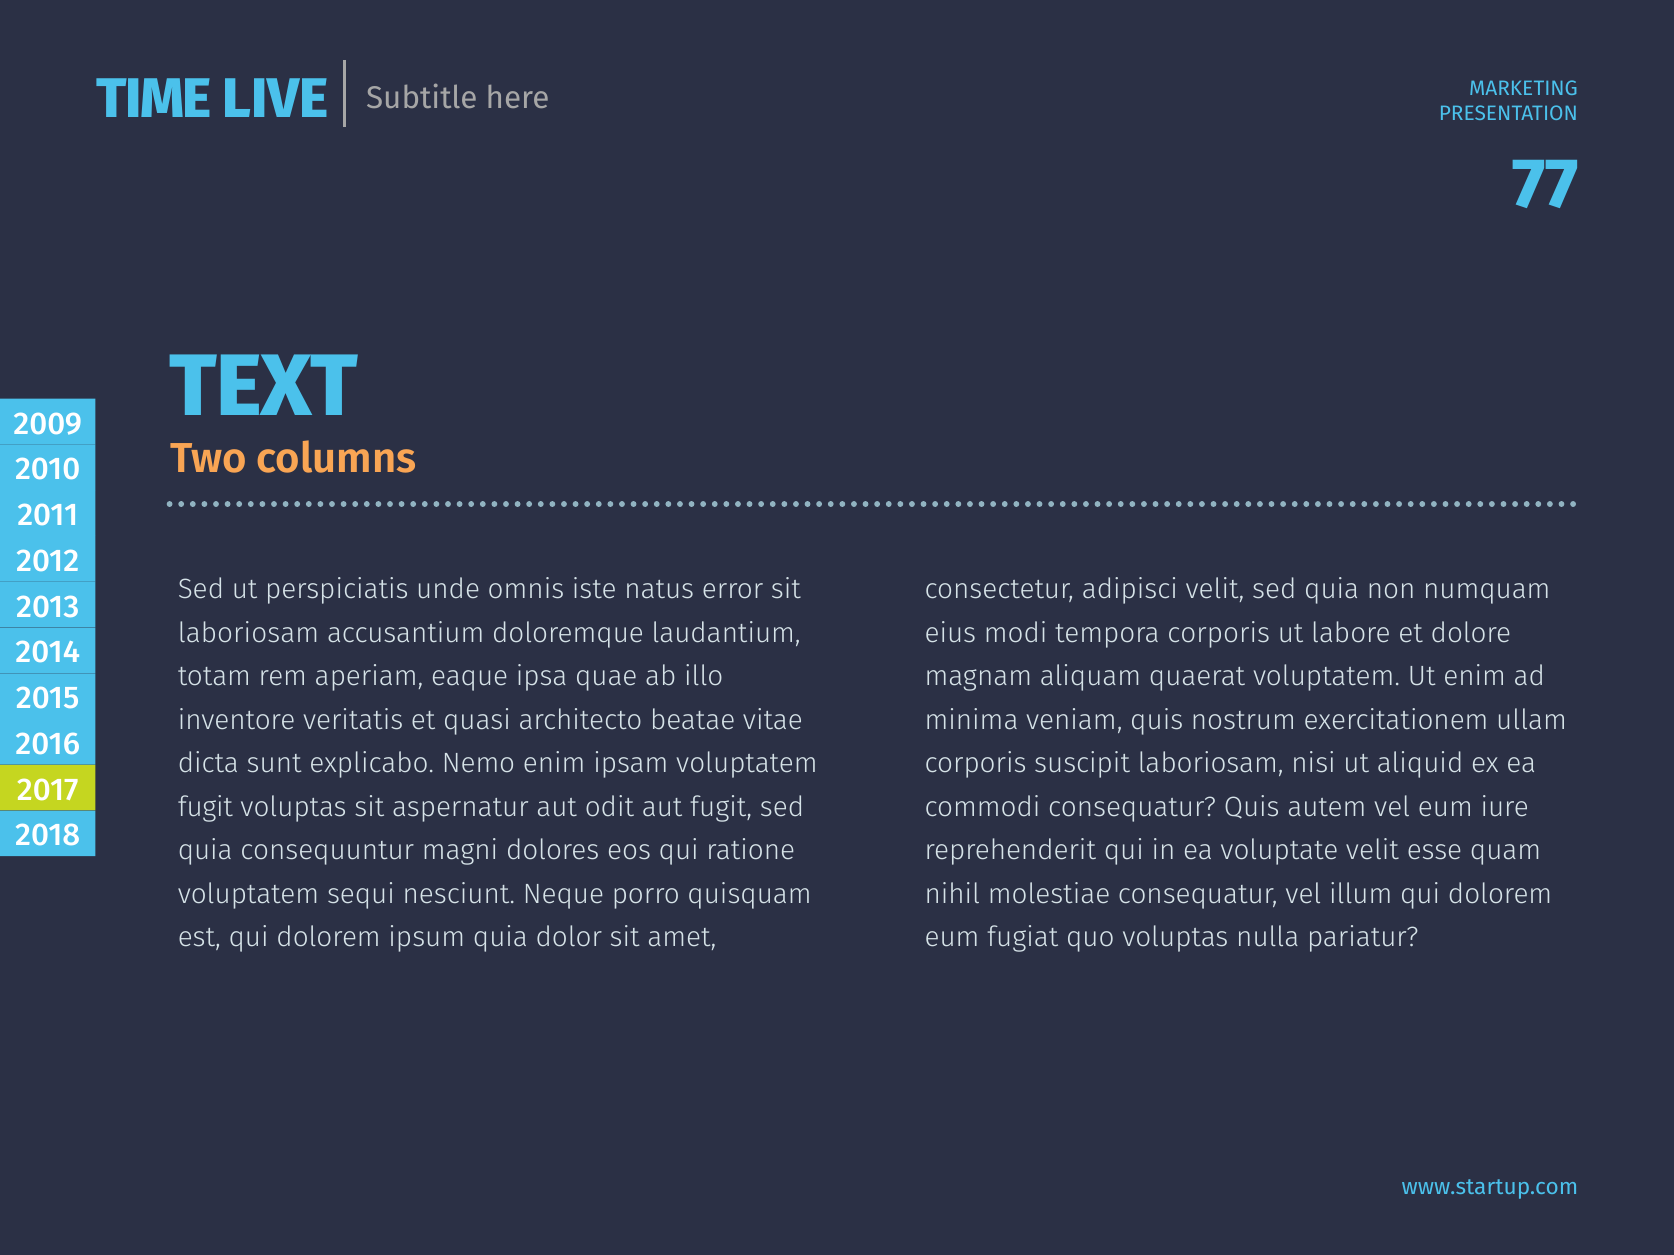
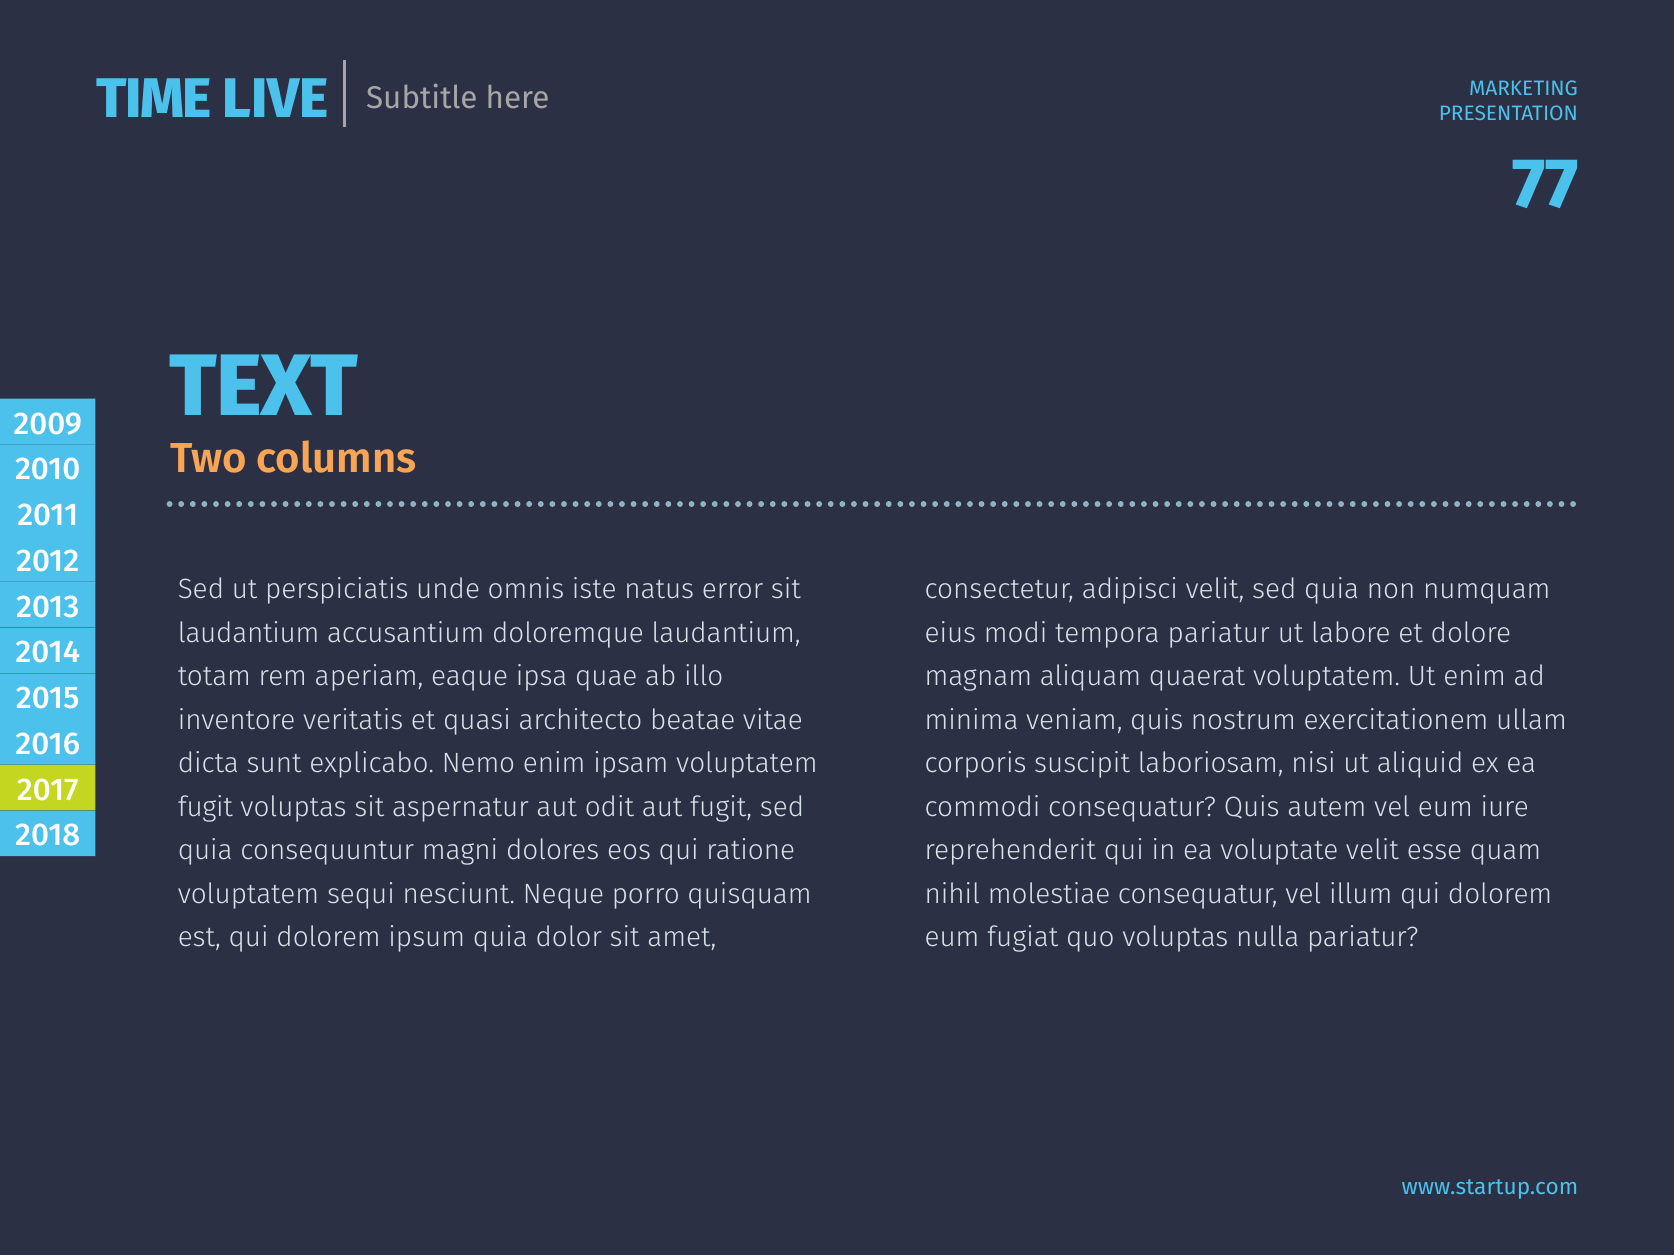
laboriosam at (248, 633): laboriosam -> laudantium
tempora corporis: corporis -> pariatur
